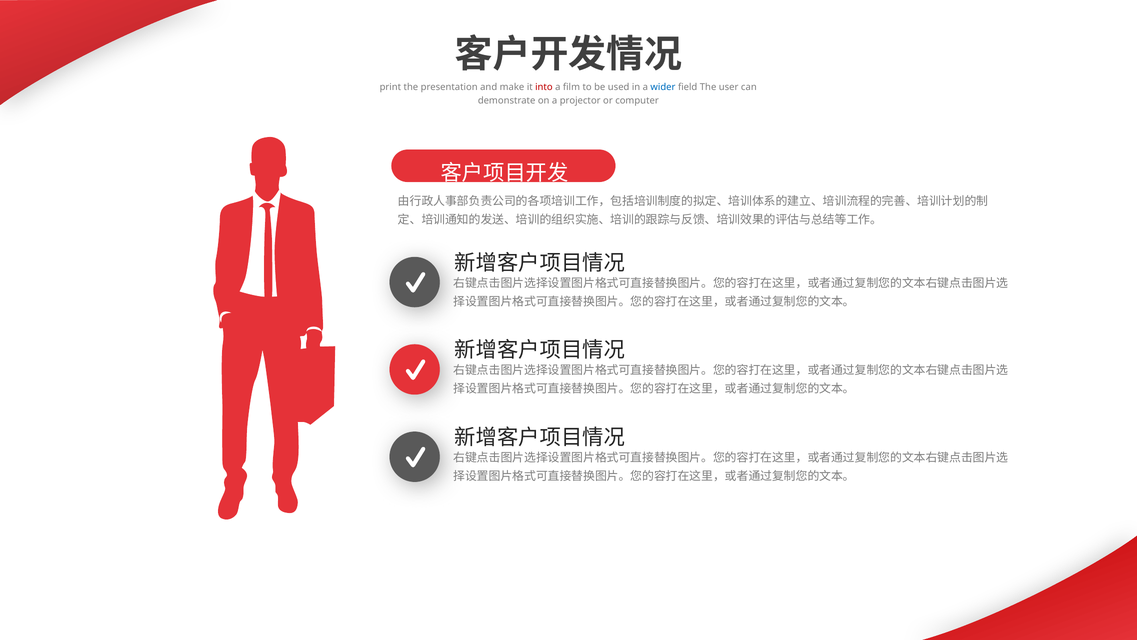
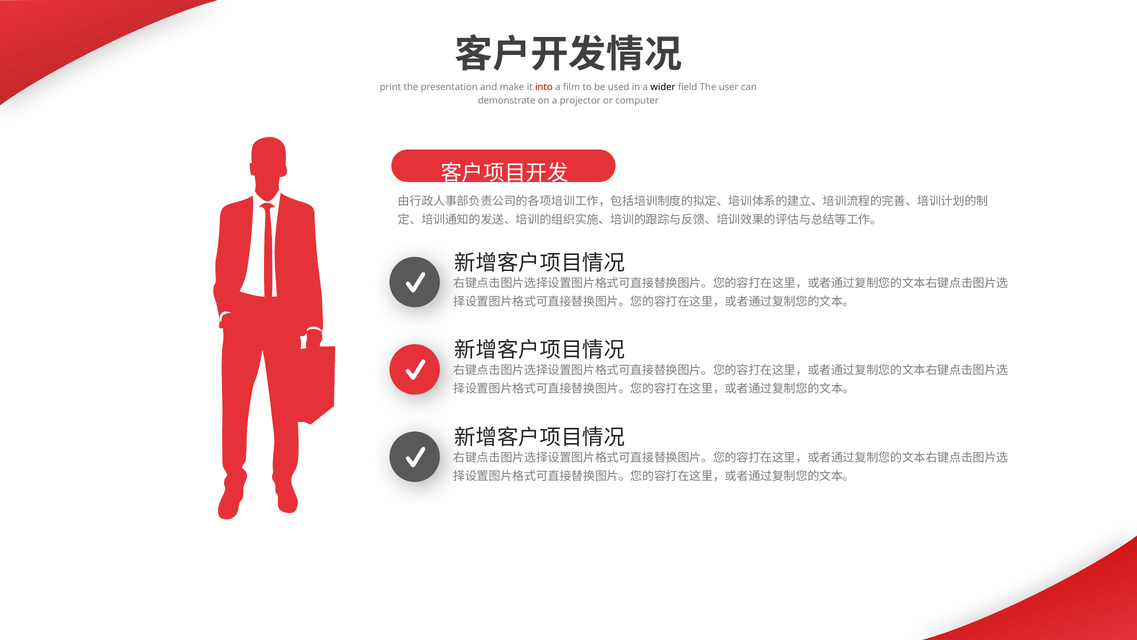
wider colour: blue -> black
